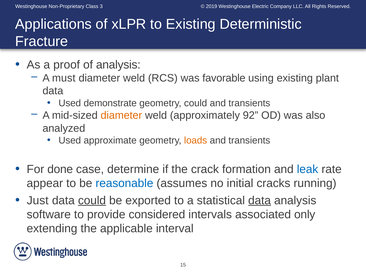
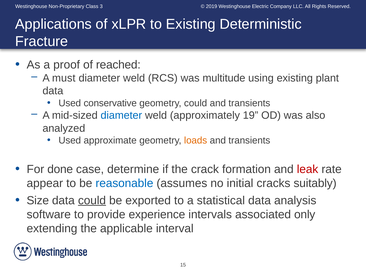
of analysis: analysis -> reached
favorable: favorable -> multitude
demonstrate: demonstrate -> conservative
diameter at (121, 115) colour: orange -> blue
92: 92 -> 19
leak colour: blue -> red
running: running -> suitably
Just: Just -> Size
data at (260, 200) underline: present -> none
considered: considered -> experience
